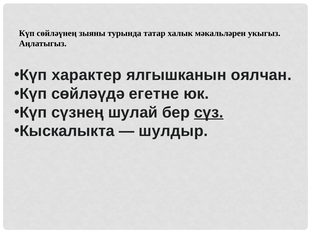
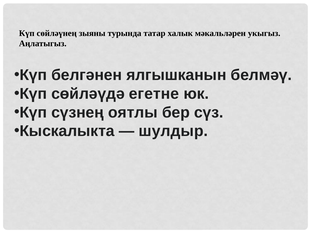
характер: характер -> белгәнен
оялчан: оялчан -> белмәү
шулай: шулай -> оятлы
сүз underline: present -> none
